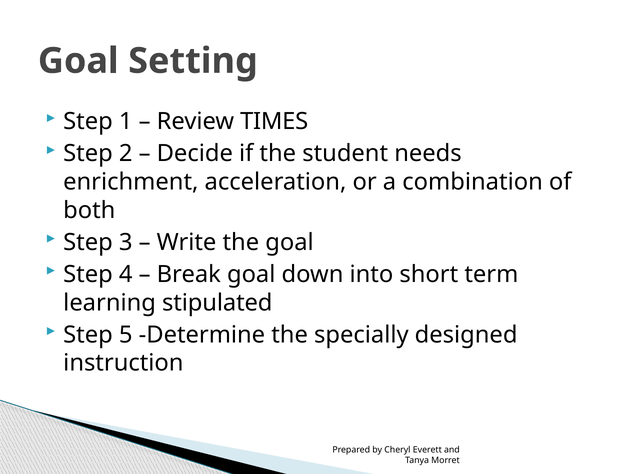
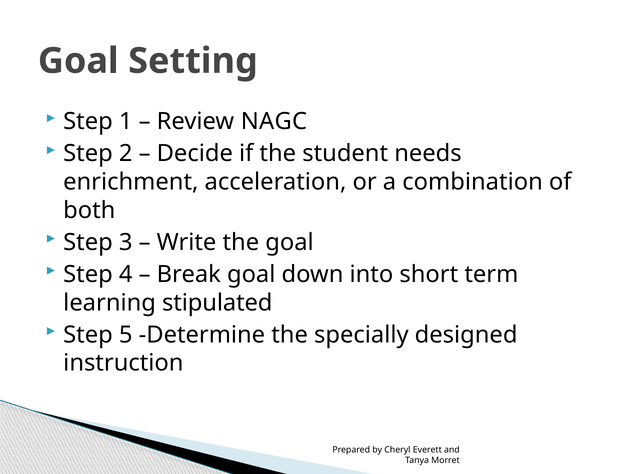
TIMES: TIMES -> NAGC
